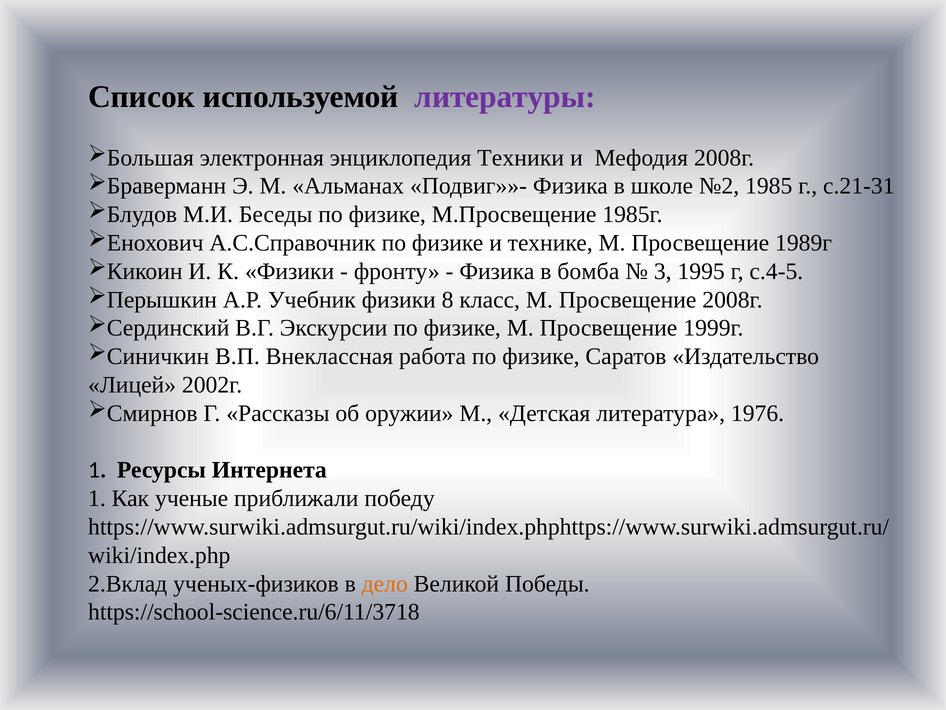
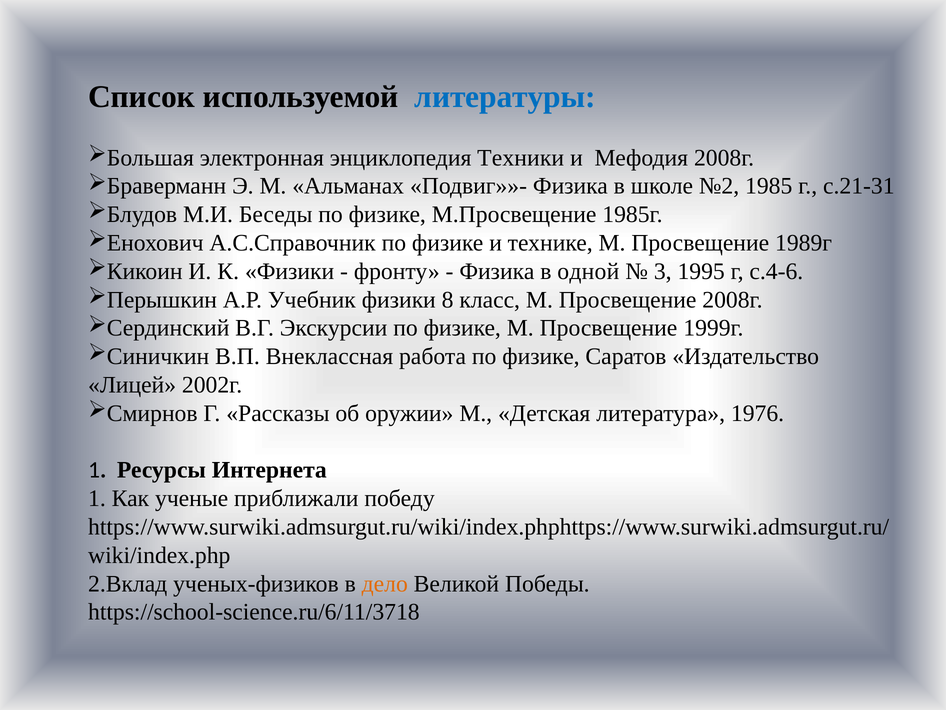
литературы colour: purple -> blue
бомба: бомба -> одной
с.4-5: с.4-5 -> с.4-6
